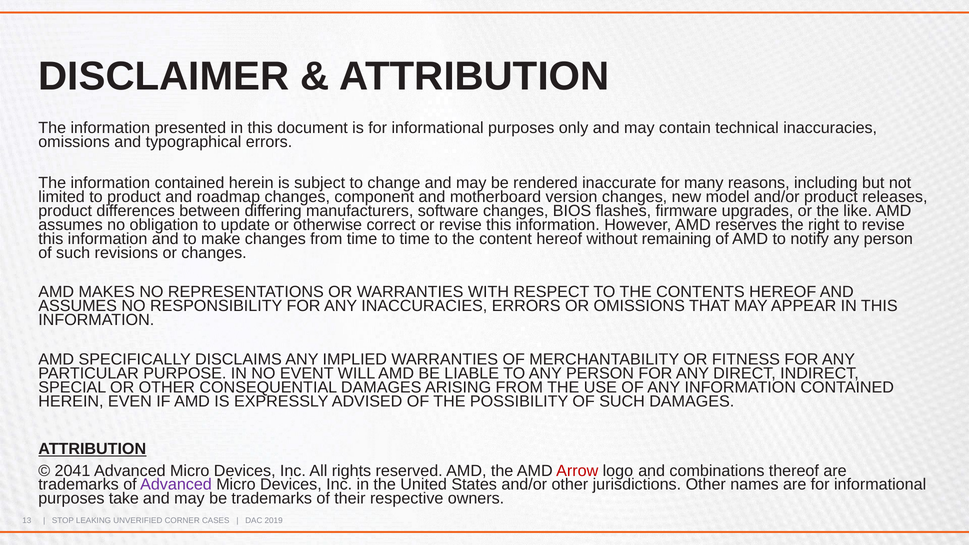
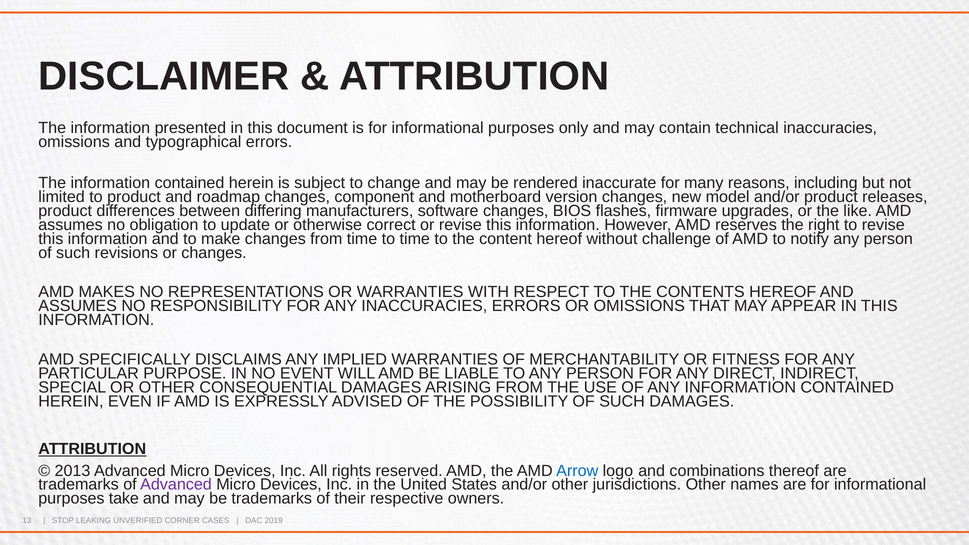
remaining: remaining -> challenge
2041: 2041 -> 2013
Arrow colour: red -> blue
